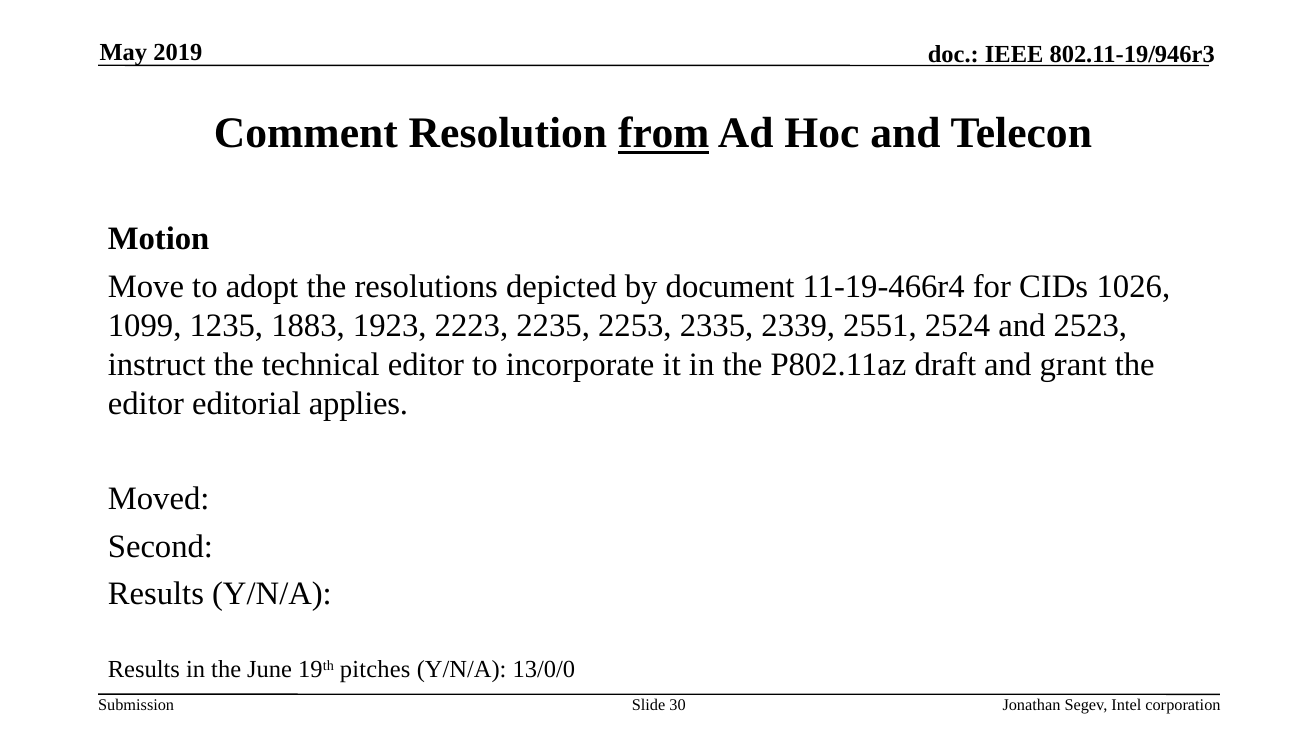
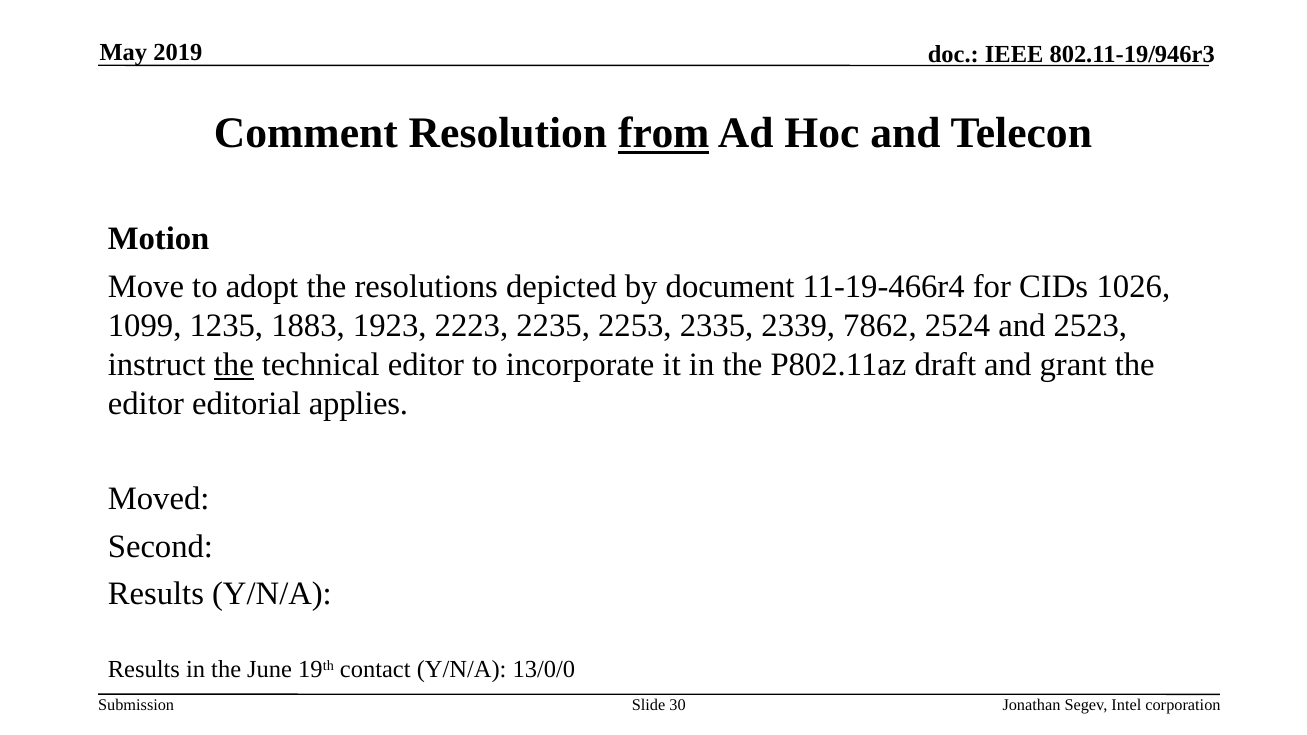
2551: 2551 -> 7862
the at (234, 365) underline: none -> present
pitches: pitches -> contact
